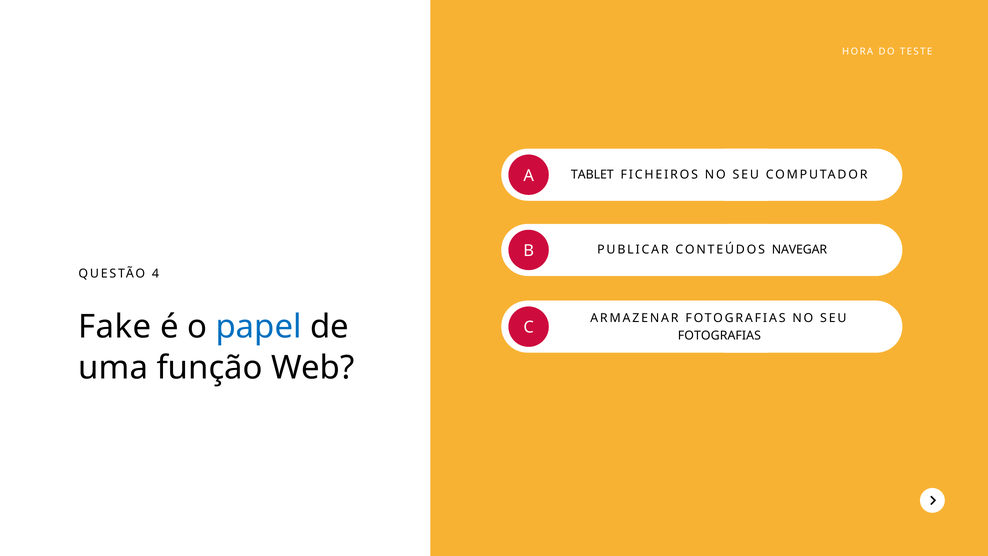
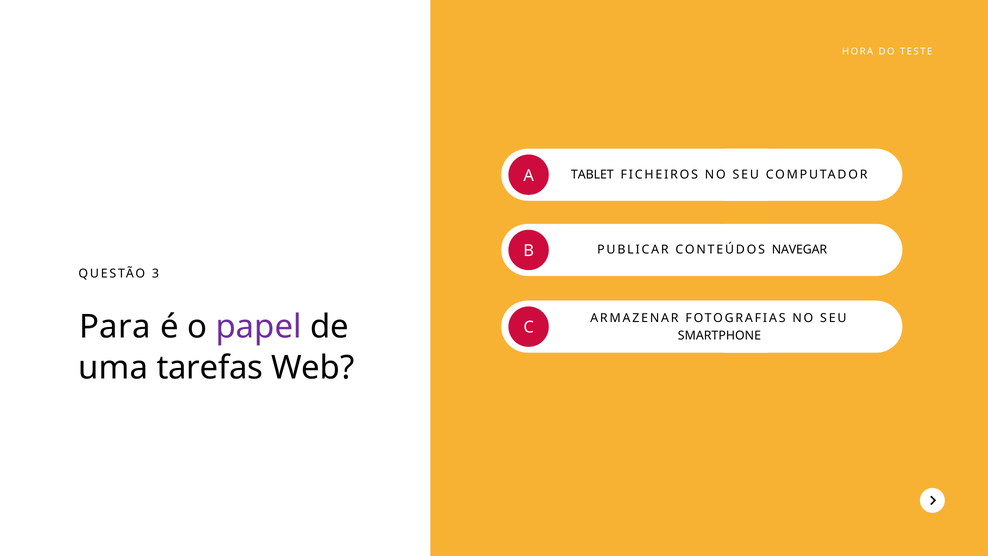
4: 4 -> 3
Fake: Fake -> Para
papel colour: blue -> purple
FOTOGRAFIAS at (719, 336): FOTOGRAFIAS -> SMARTPHONE
função: função -> tarefas
